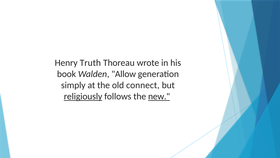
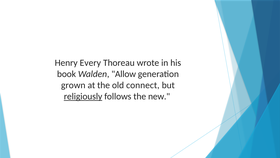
Truth: Truth -> Every
simply: simply -> grown
new underline: present -> none
